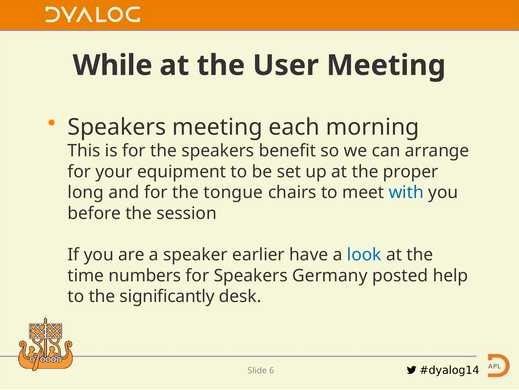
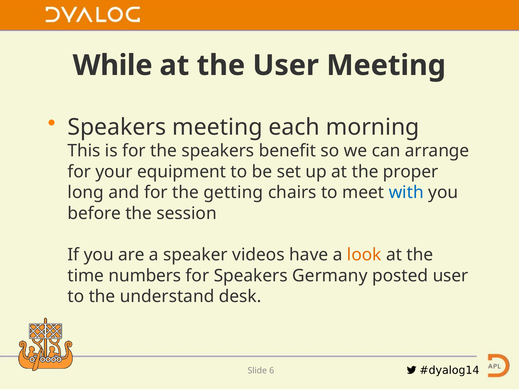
tongue: tongue -> getting
earlier: earlier -> videos
look colour: blue -> orange
posted help: help -> user
significantly: significantly -> understand
